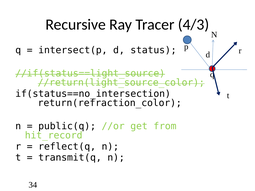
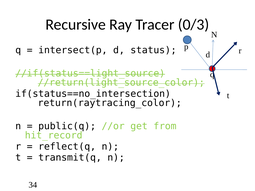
4/3: 4/3 -> 0/3
return(refraction_color: return(refraction_color -> return(raytracing_color
